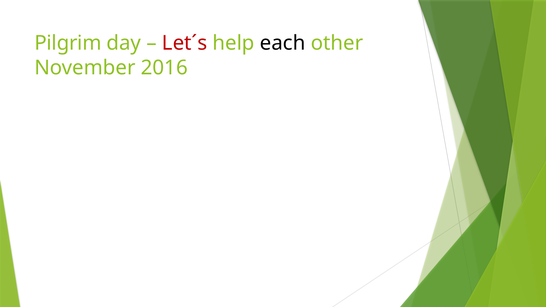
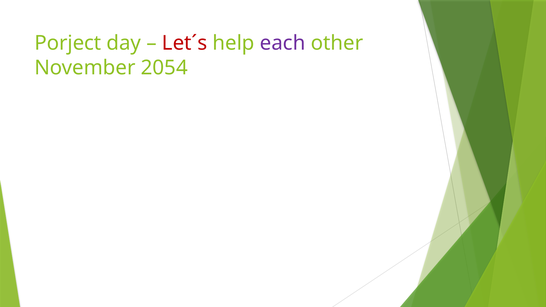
Pilgrim: Pilgrim -> Porject
each colour: black -> purple
2016: 2016 -> 2054
